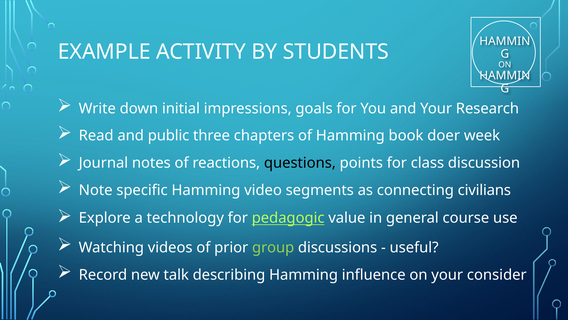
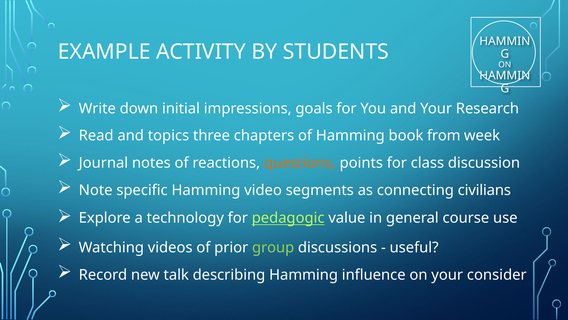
public: public -> topics
doer: doer -> from
questions colour: black -> orange
